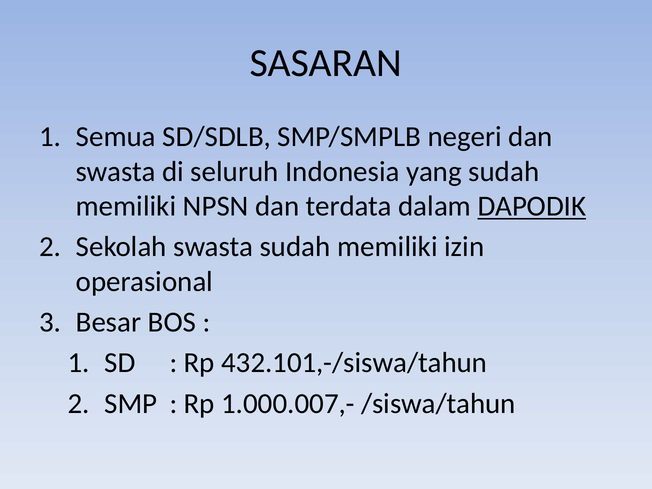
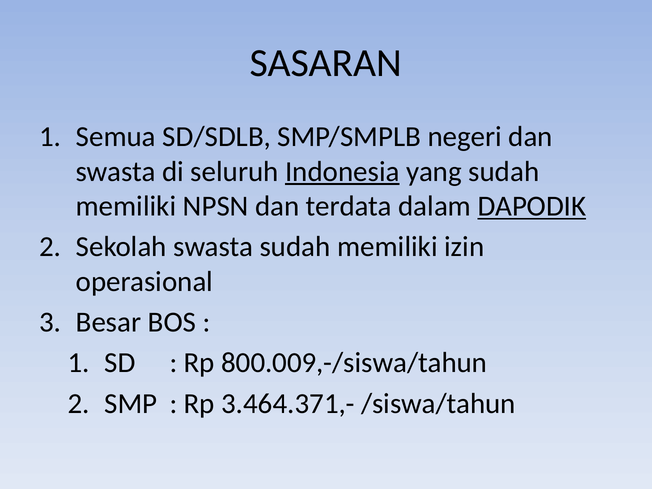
Indonesia underline: none -> present
432.101,-/siswa/tahun: 432.101,-/siswa/tahun -> 800.009,-/siswa/tahun
1.000.007,-: 1.000.007,- -> 3.464.371,-
